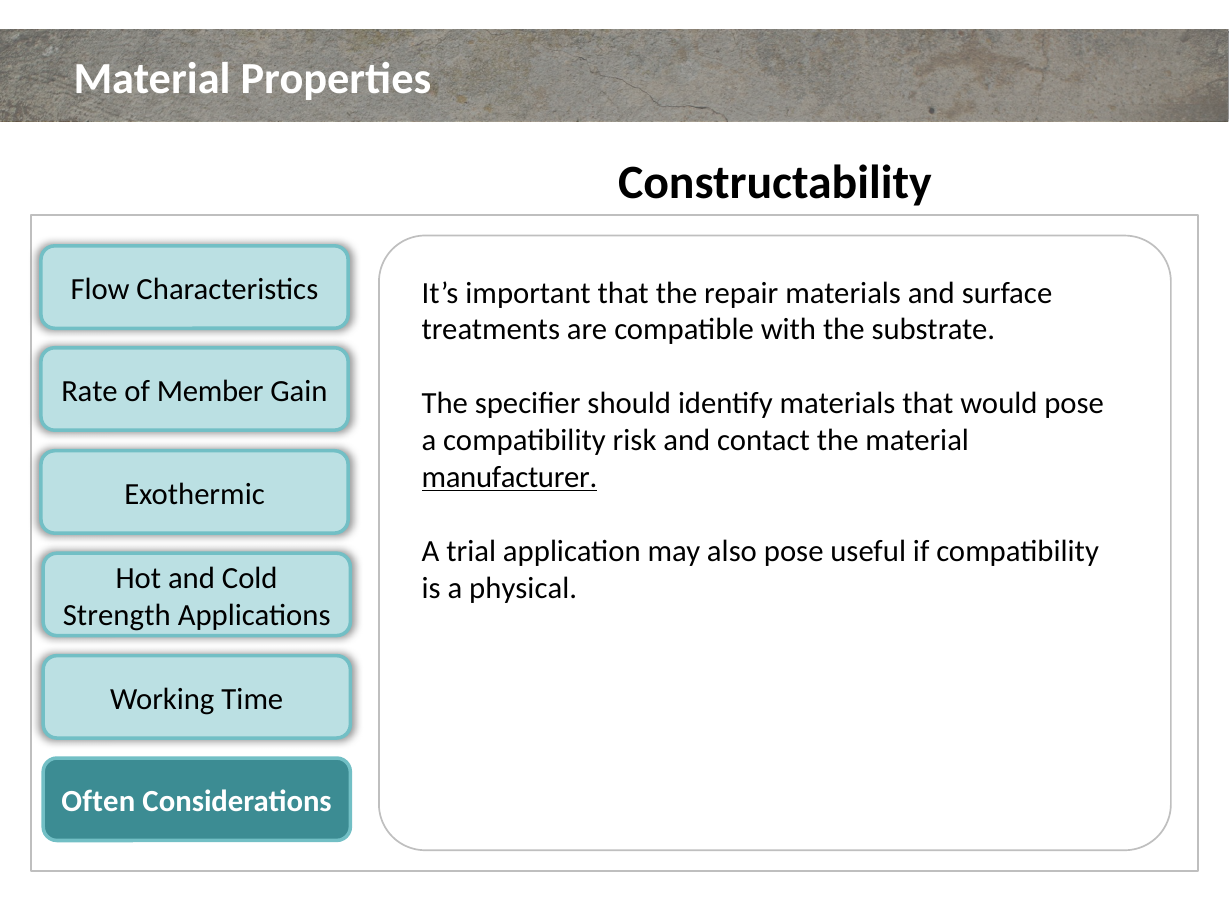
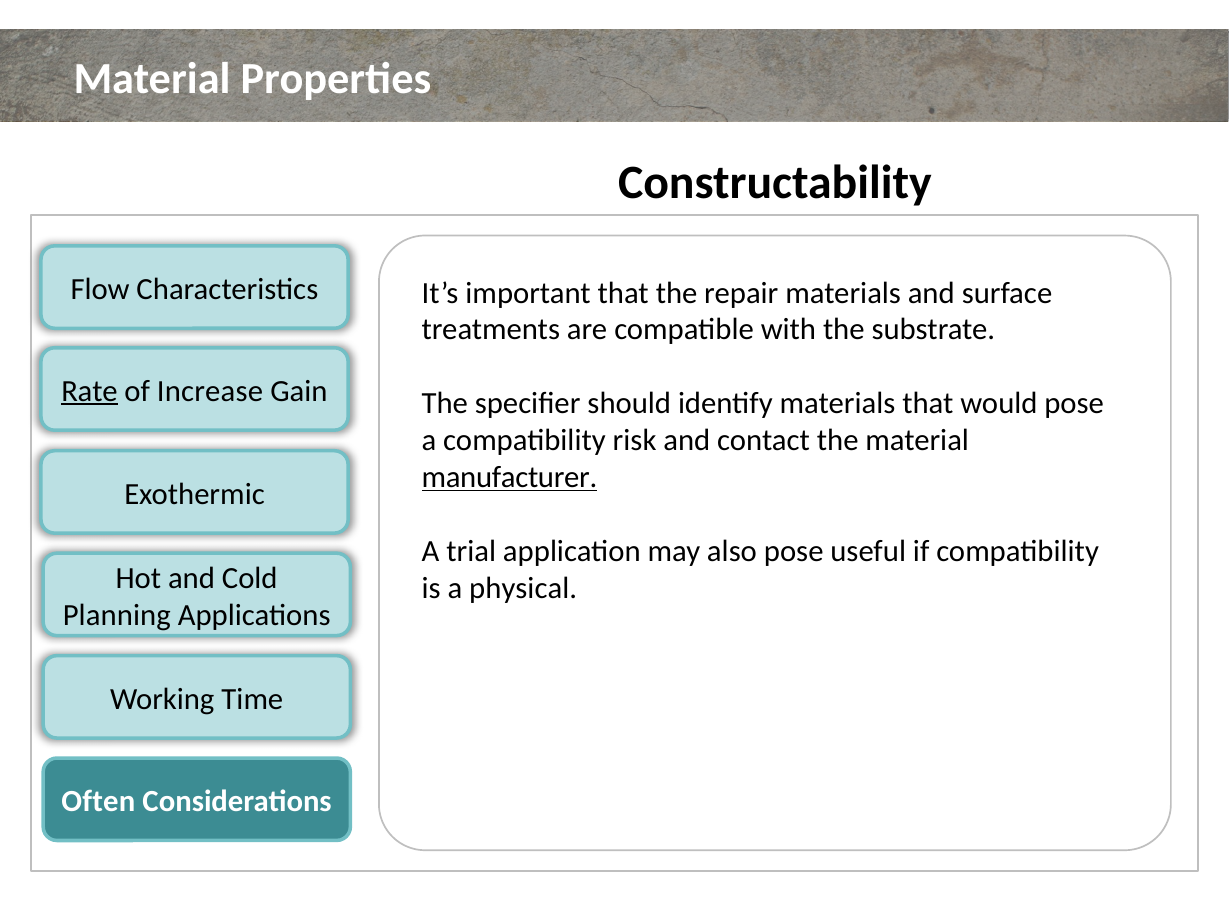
Rate underline: none -> present
Member: Member -> Increase
Strength: Strength -> Planning
